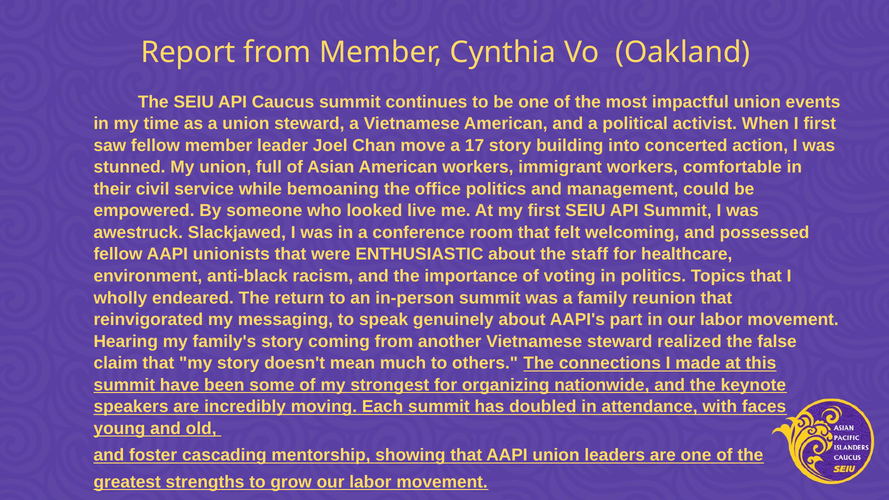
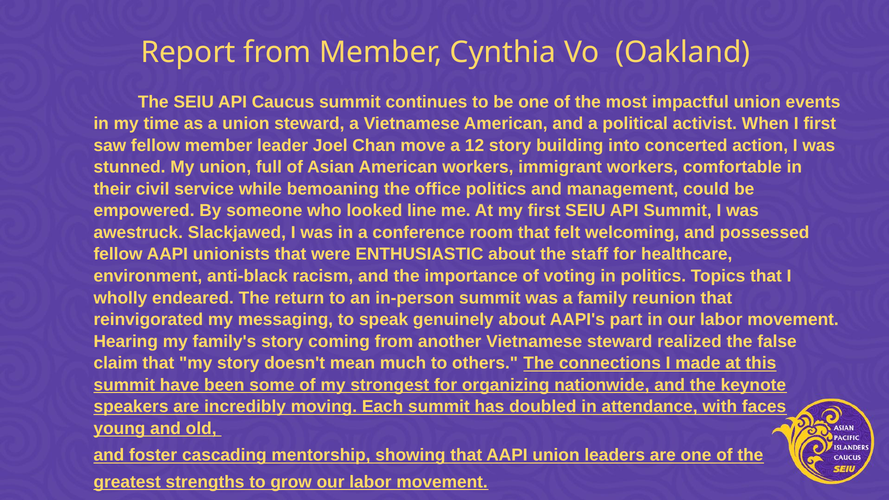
17: 17 -> 12
live: live -> line
